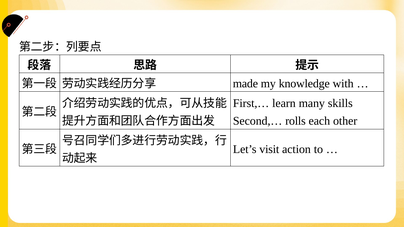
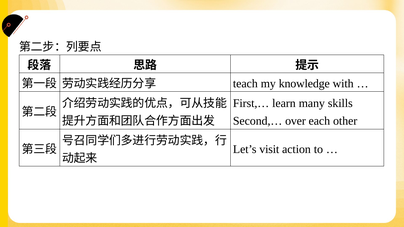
made: made -> teach
rolls: rolls -> over
